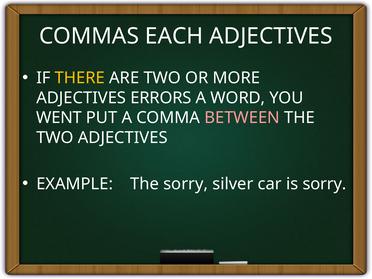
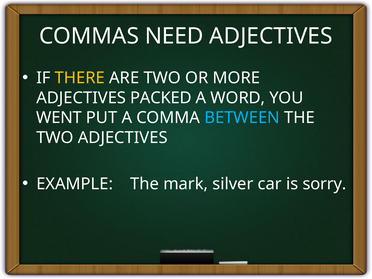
EACH: EACH -> NEED
ERRORS: ERRORS -> PACKED
BETWEEN colour: pink -> light blue
The sorry: sorry -> mark
